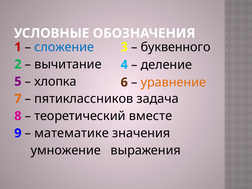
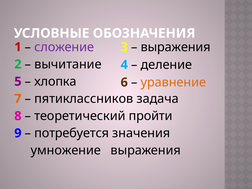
сложение colour: blue -> purple
буквенного at (176, 47): буквенного -> выражения
вместе: вместе -> пройти
математике: математике -> потребуется
